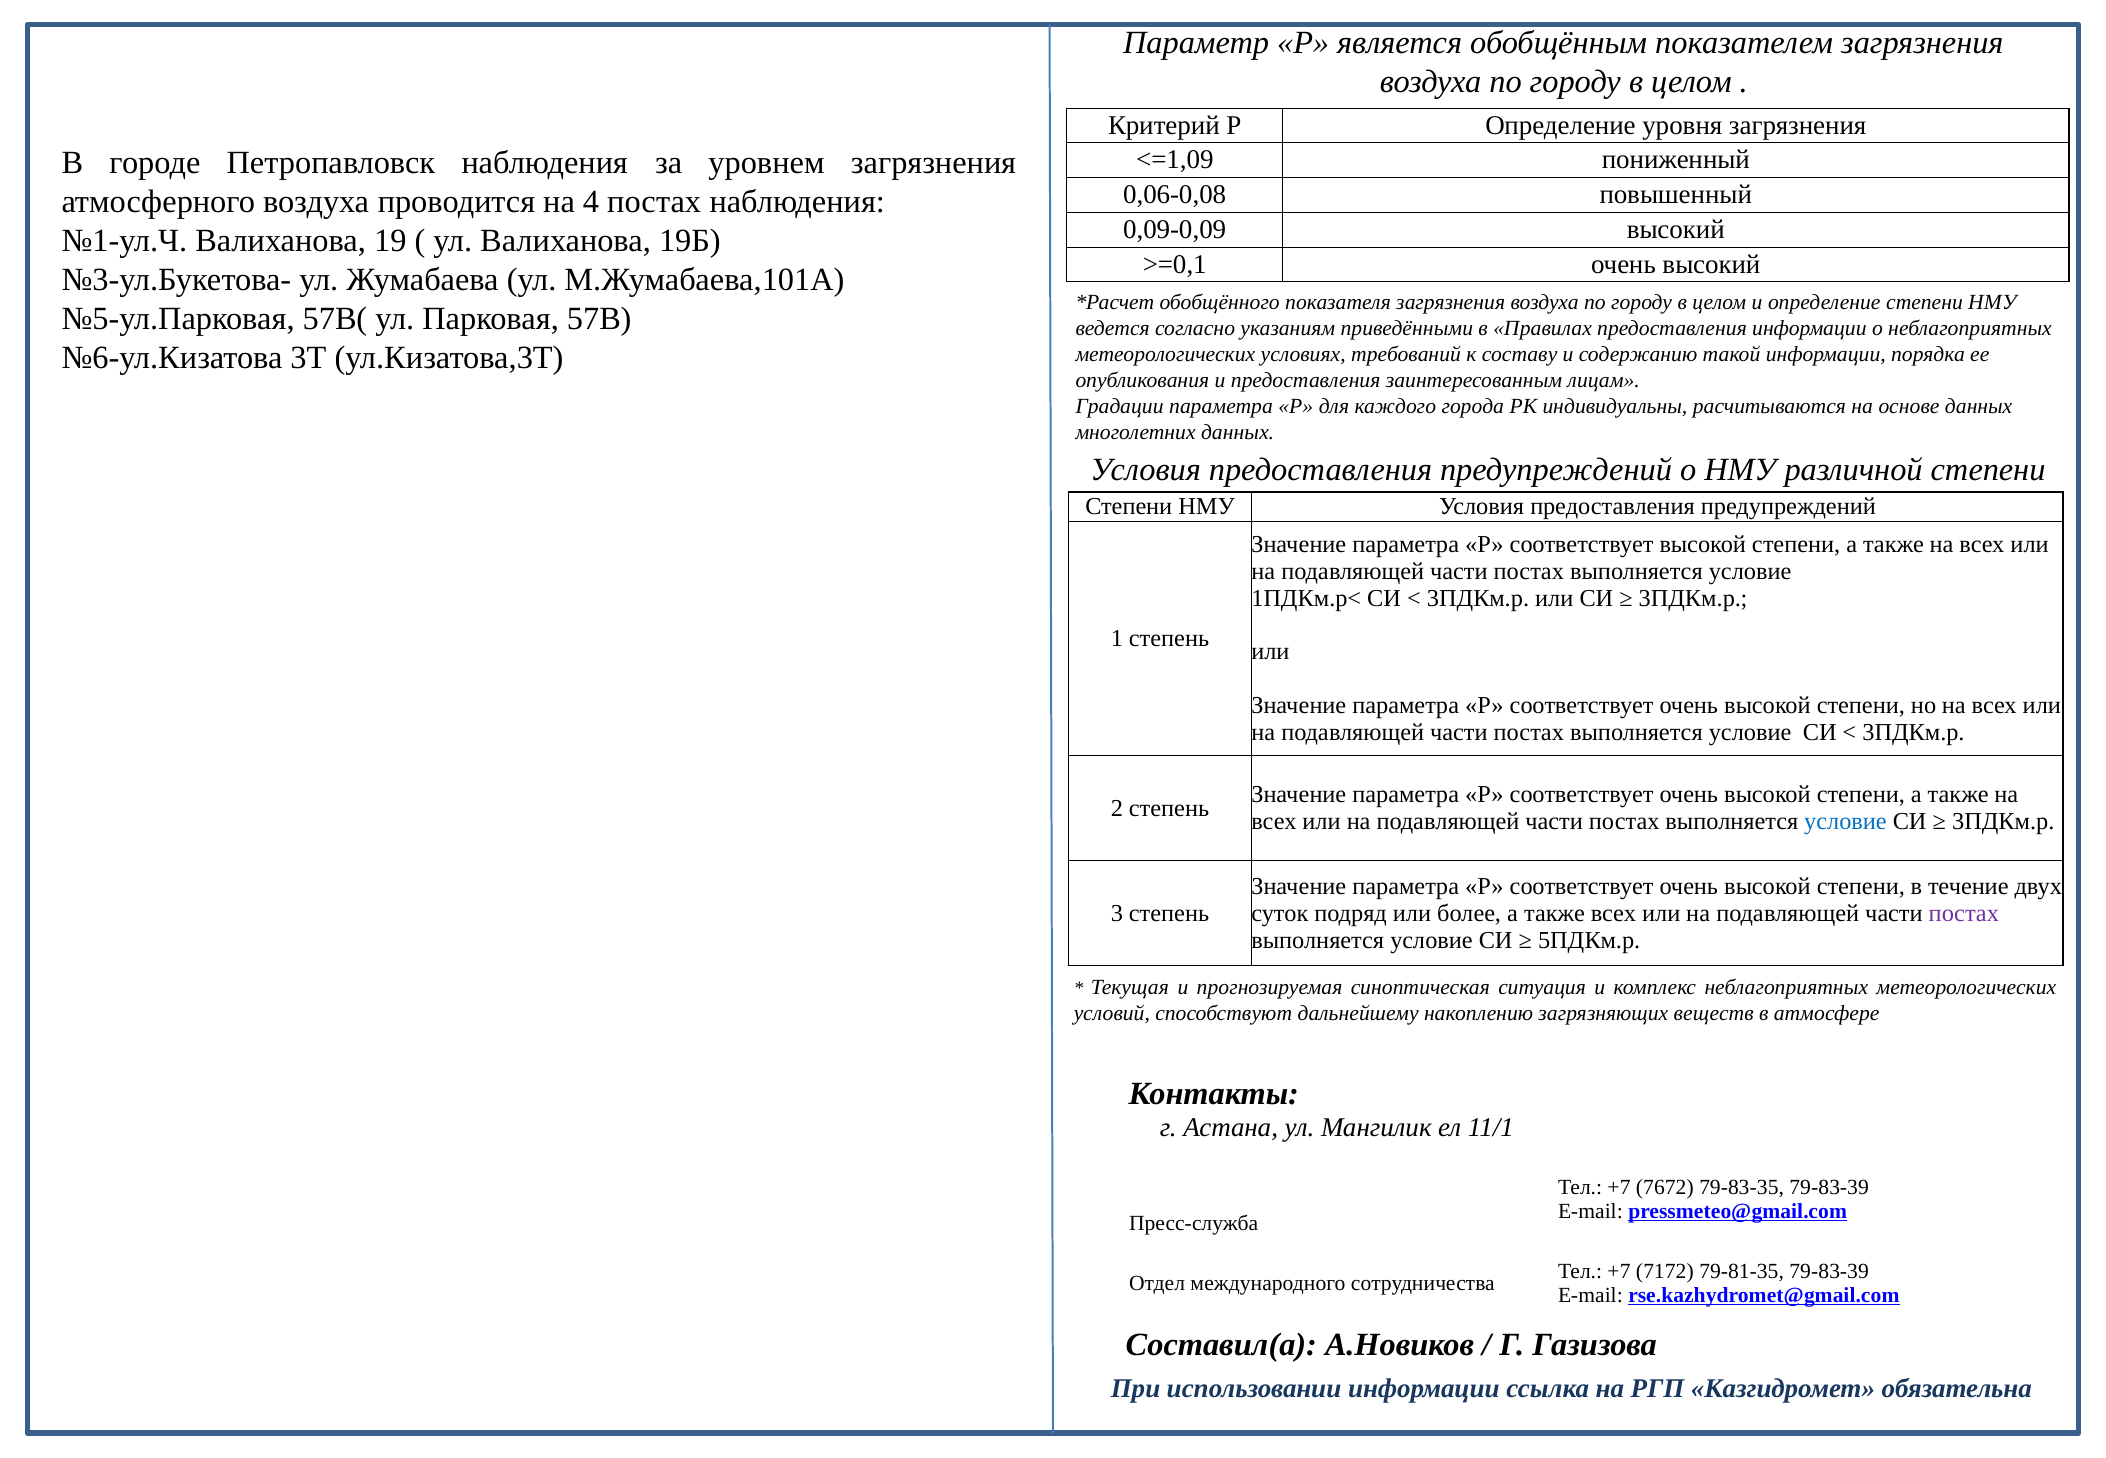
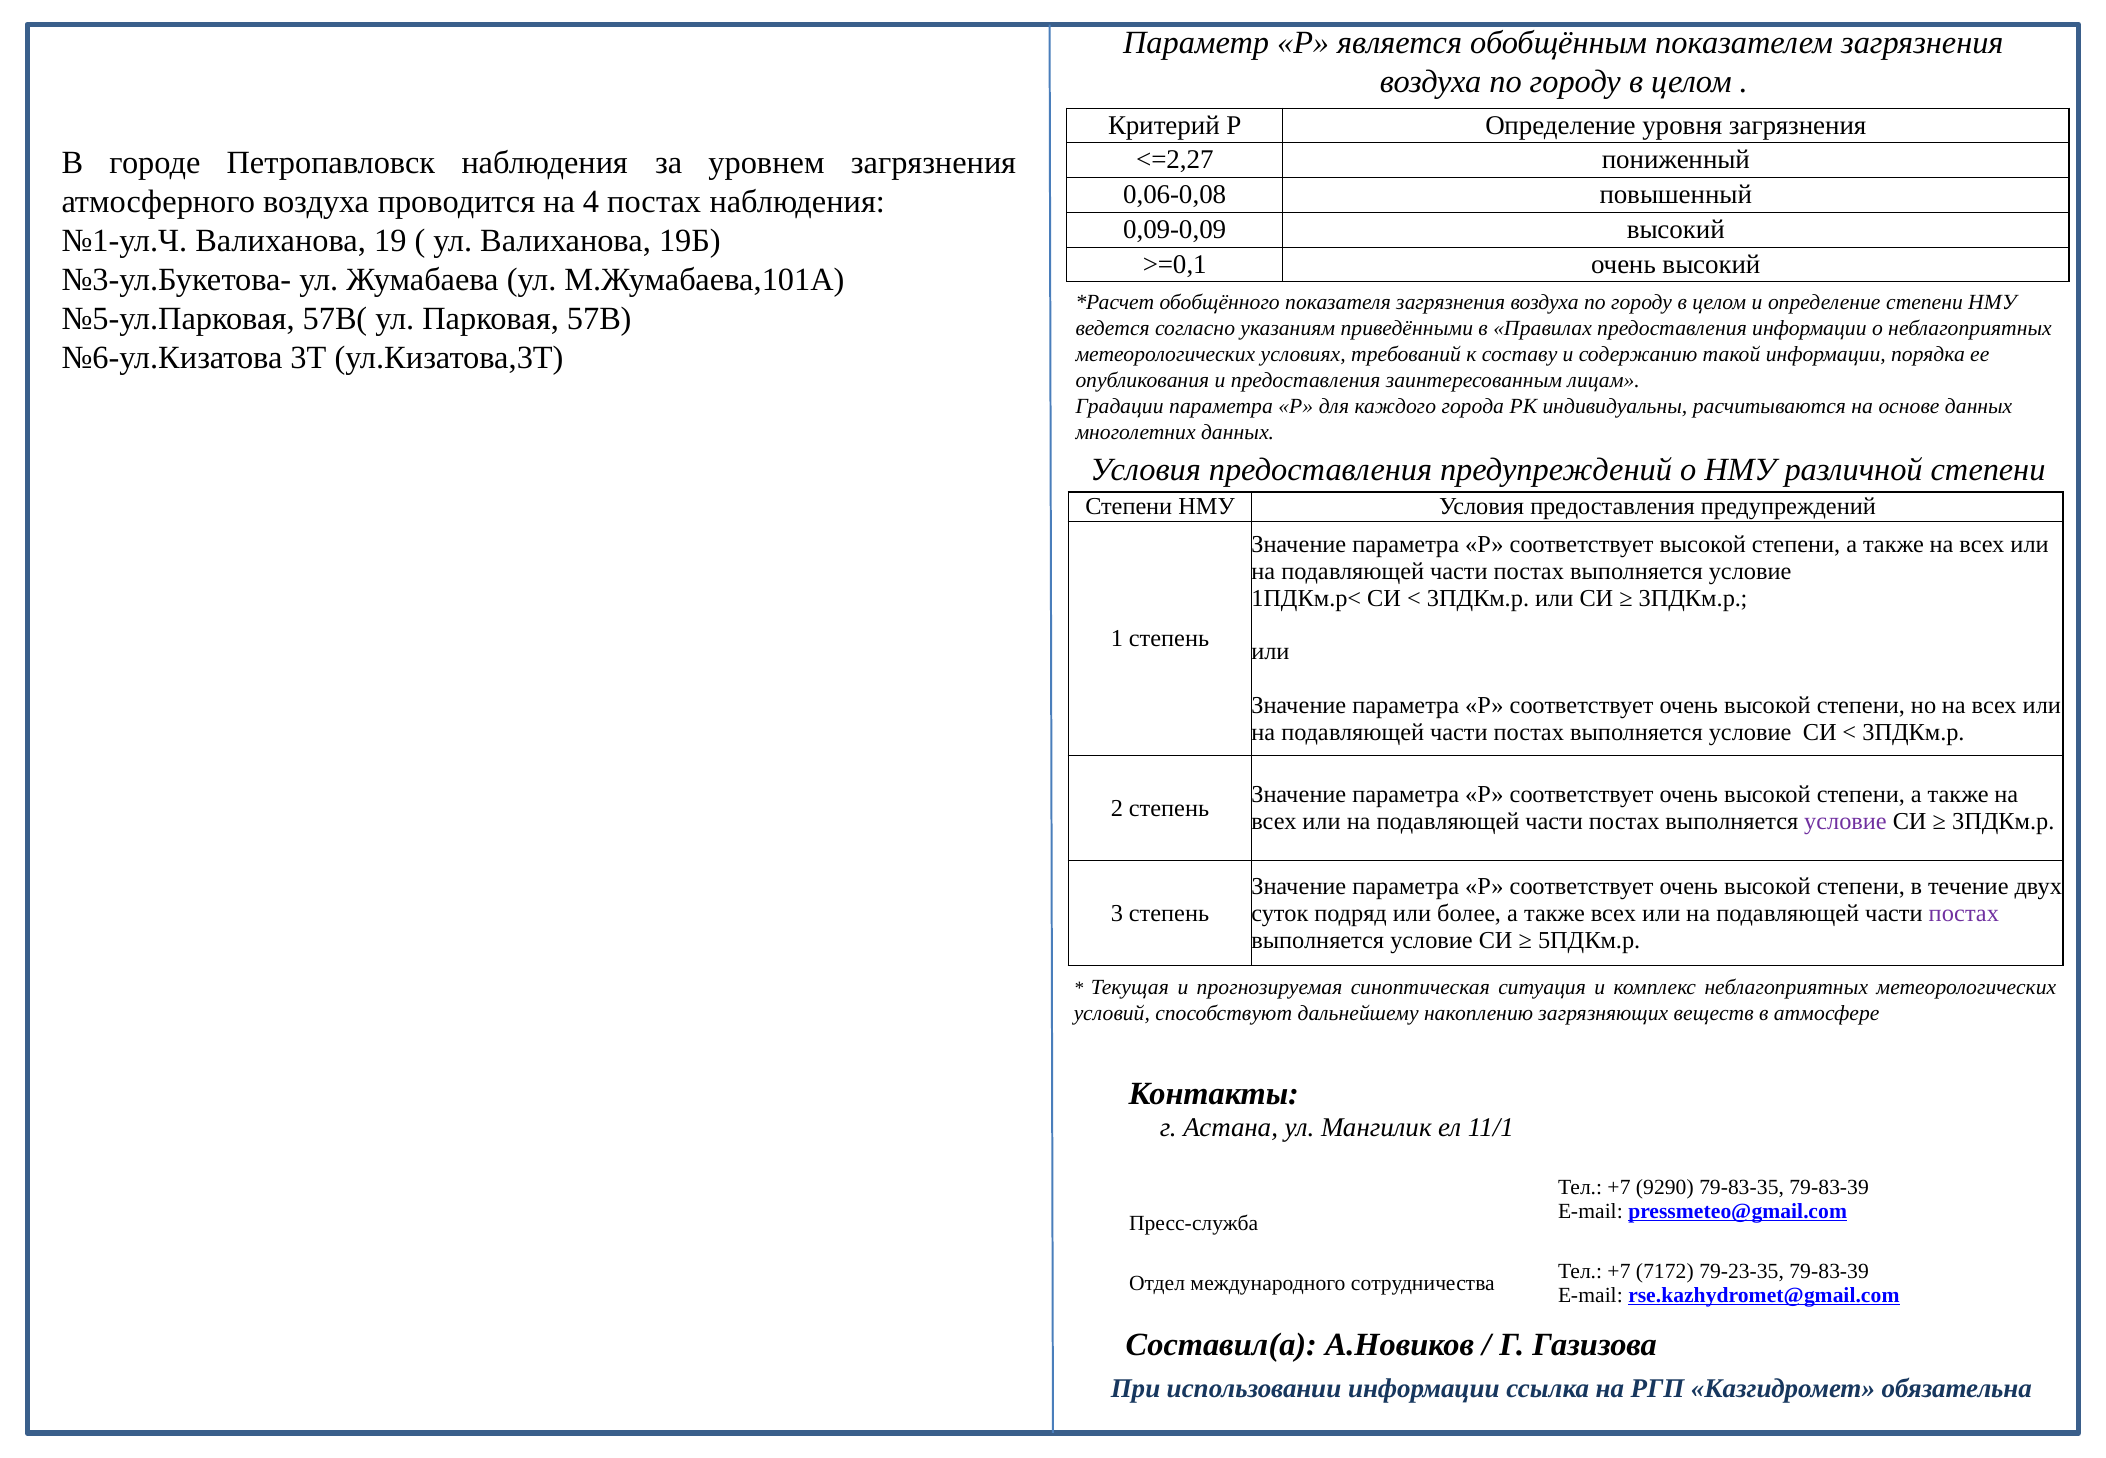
<=1,09: <=1,09 -> <=2,27
условие at (1845, 822) colour: blue -> purple
7672: 7672 -> 9290
79-81-35: 79-81-35 -> 79-23-35
